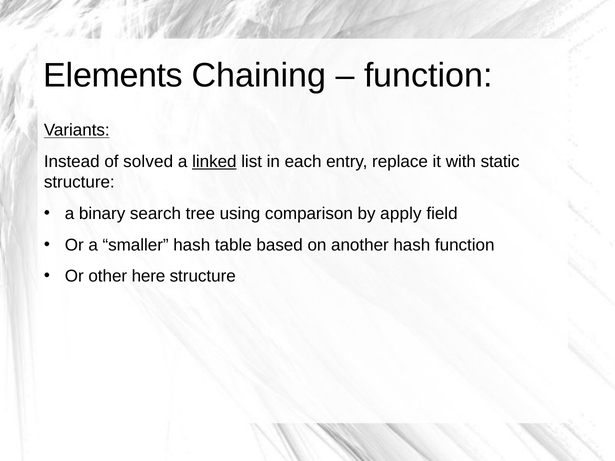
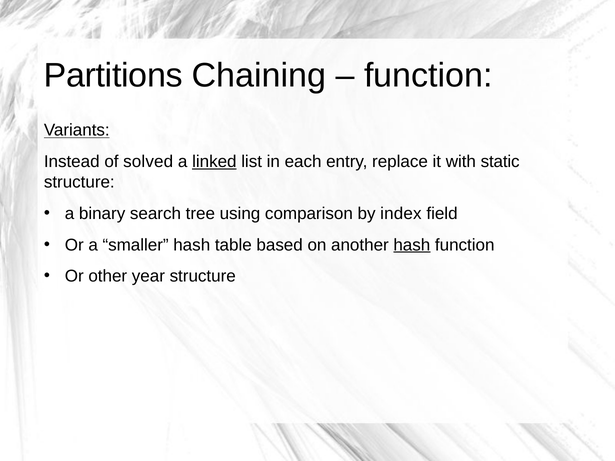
Elements: Elements -> Partitions
apply: apply -> index
hash at (412, 245) underline: none -> present
here: here -> year
